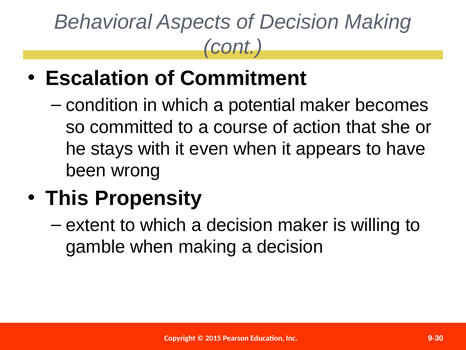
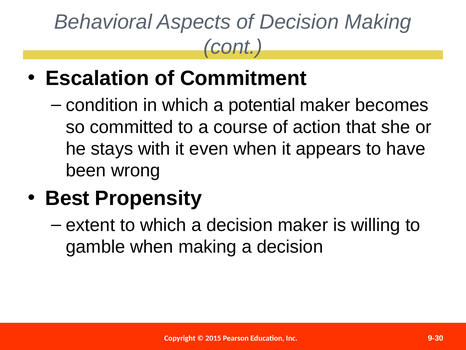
This: This -> Best
